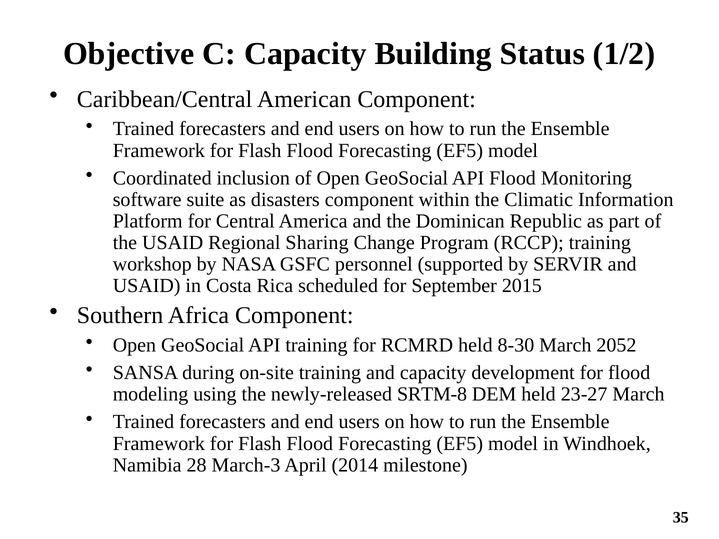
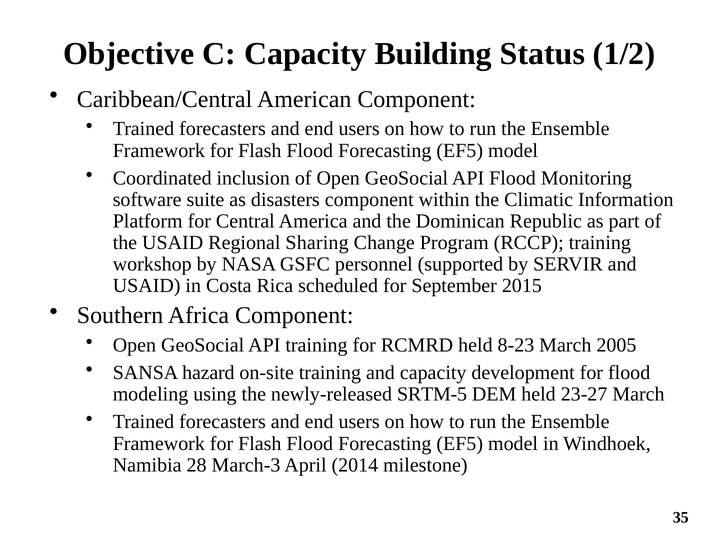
8-30: 8-30 -> 8-23
2052: 2052 -> 2005
during: during -> hazard
SRTM-8: SRTM-8 -> SRTM-5
